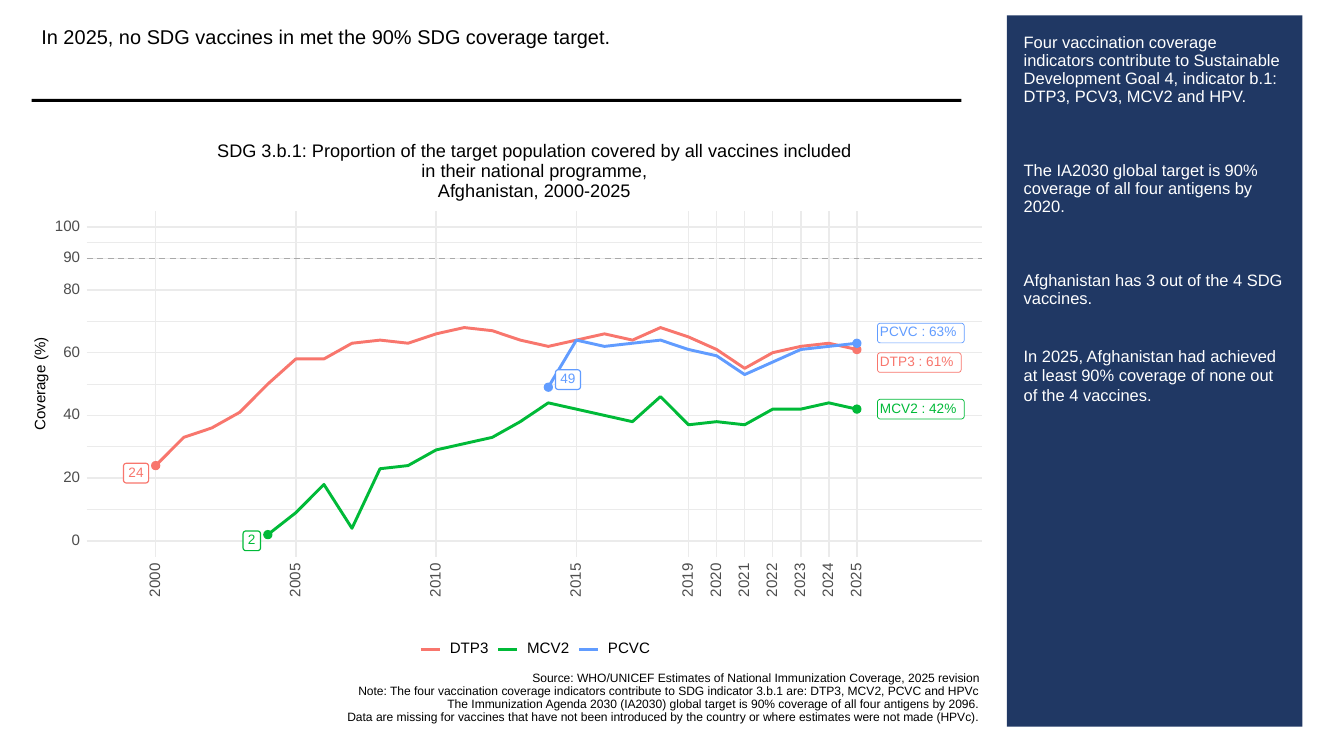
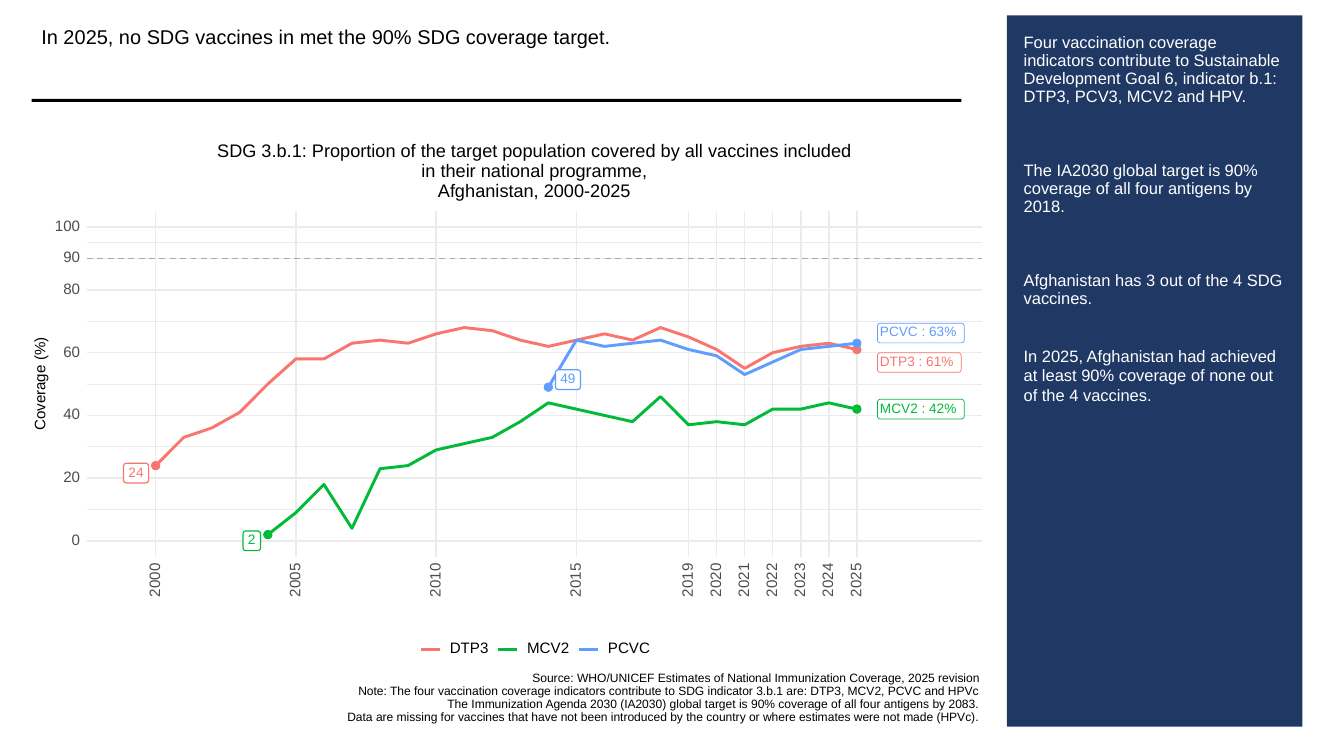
Goal 4: 4 -> 6
2020: 2020 -> 2018
2096: 2096 -> 2083
